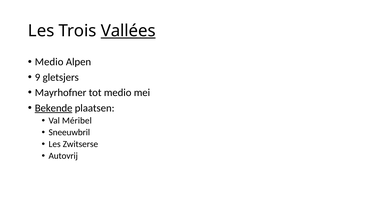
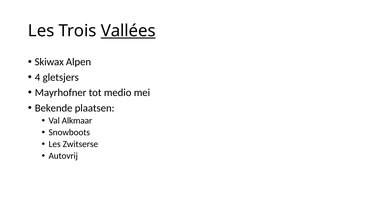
Medio at (49, 62): Medio -> Skiwax
9: 9 -> 4
Bekende underline: present -> none
Méribel: Méribel -> Alkmaar
Sneeuwbril: Sneeuwbril -> Snowboots
